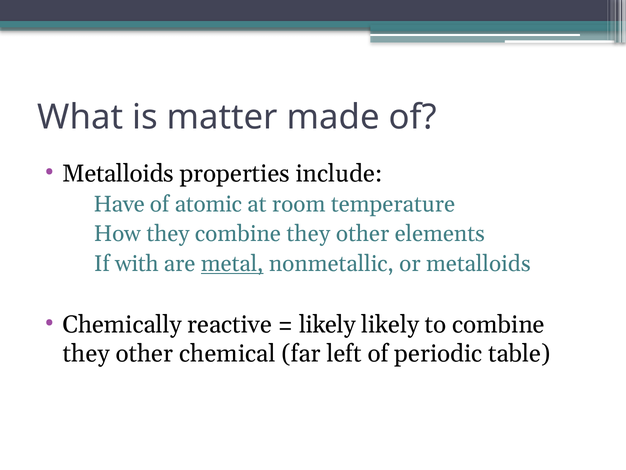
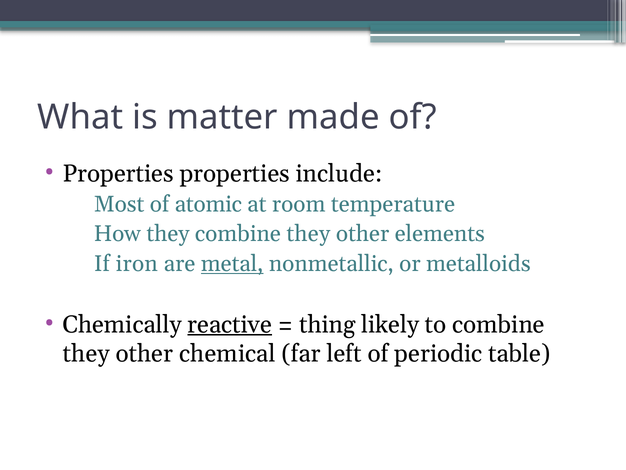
Metalloids at (118, 173): Metalloids -> Properties
Have: Have -> Most
with: with -> iron
reactive underline: none -> present
likely at (327, 324): likely -> thing
